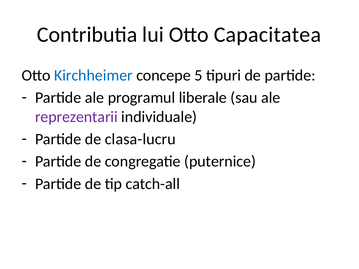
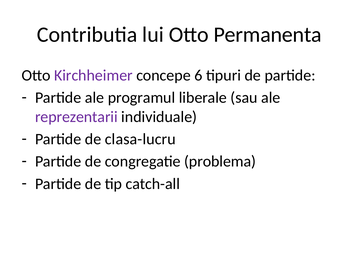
Capacitatea: Capacitatea -> Permanenta
Kirchheimer colour: blue -> purple
5: 5 -> 6
puternice: puternice -> problema
